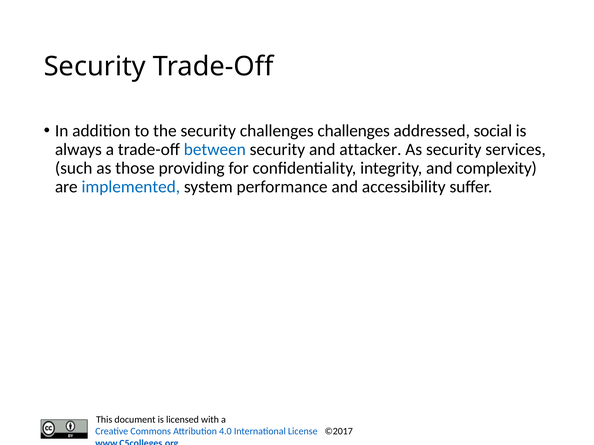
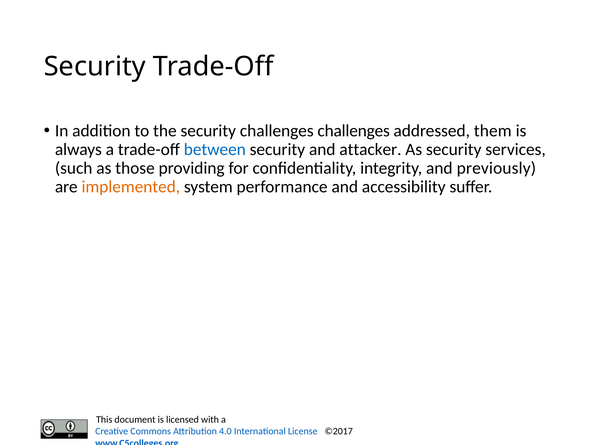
social: social -> them
complexity: complexity -> previously
implemented colour: blue -> orange
